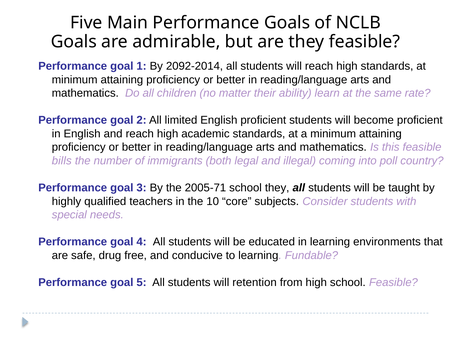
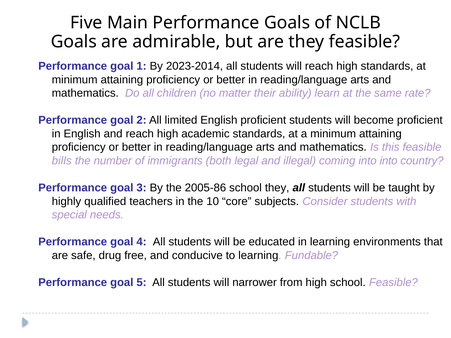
2092-2014: 2092-2014 -> 2023-2014
into poll: poll -> into
2005-71: 2005-71 -> 2005-86
retention: retention -> narrower
